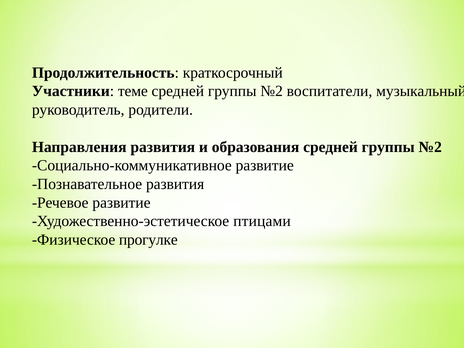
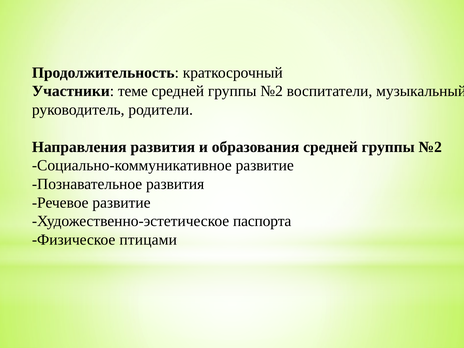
птицами: птицами -> паспорта
прогулке: прогулке -> птицами
